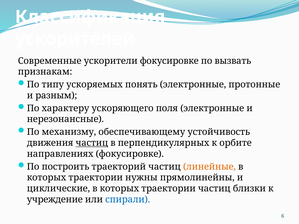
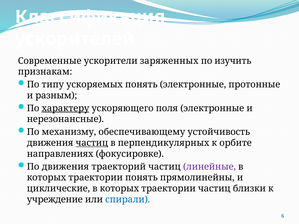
ускорители фокусировке: фокусировке -> заряженных
вызвать: вызвать -> изучить
характеру underline: none -> present
По построить: построить -> движения
линейные colour: orange -> purple
траектории нужны: нужны -> понять
